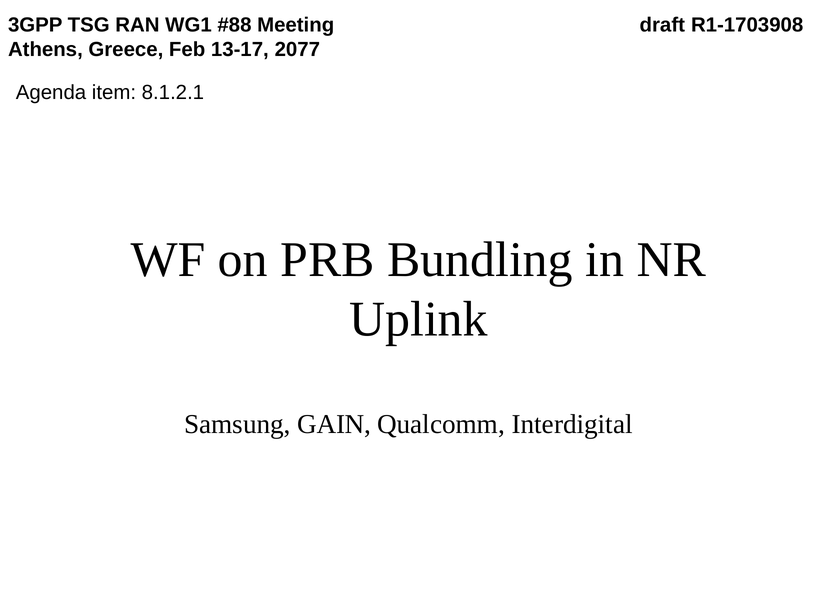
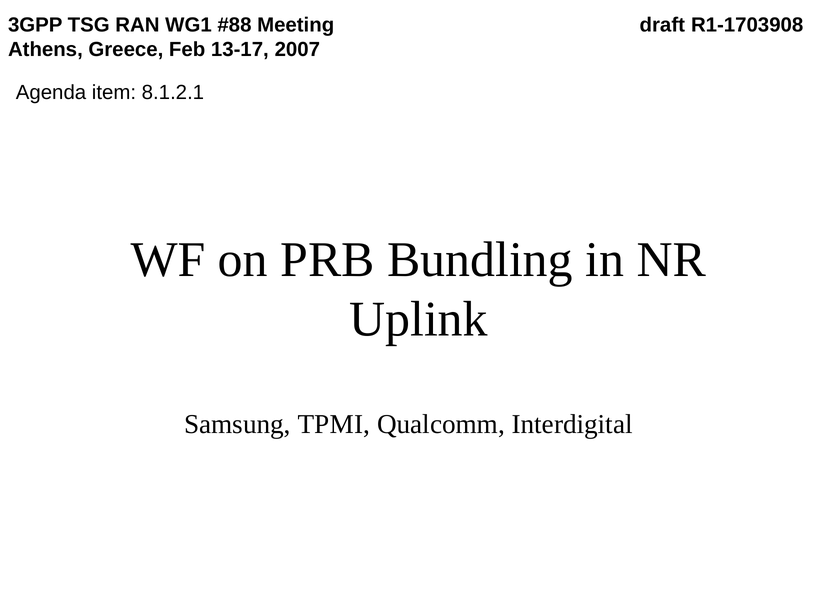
2077: 2077 -> 2007
GAIN: GAIN -> TPMI
